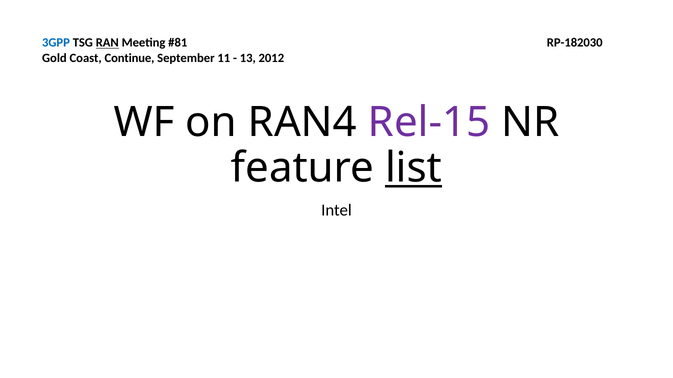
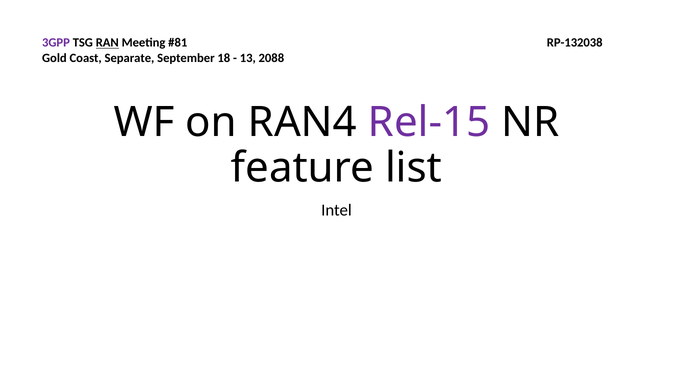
3GPP colour: blue -> purple
RP-182030: RP-182030 -> RP-132038
Continue: Continue -> Separate
11: 11 -> 18
2012: 2012 -> 2088
list underline: present -> none
